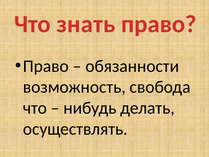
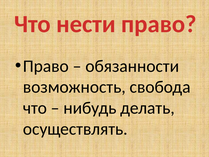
знать: знать -> нести
